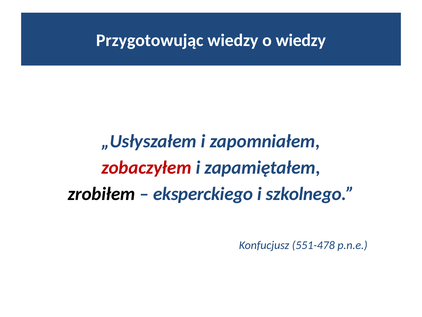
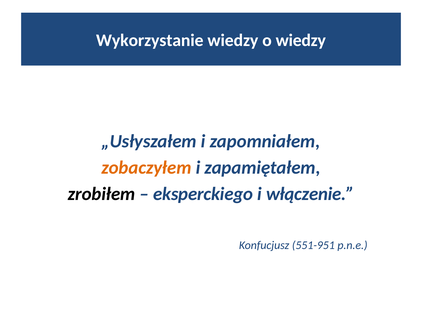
Przygotowując: Przygotowując -> Wykorzystanie
zobaczyłem colour: red -> orange
szkolnego: szkolnego -> włączenie
551-478: 551-478 -> 551-951
